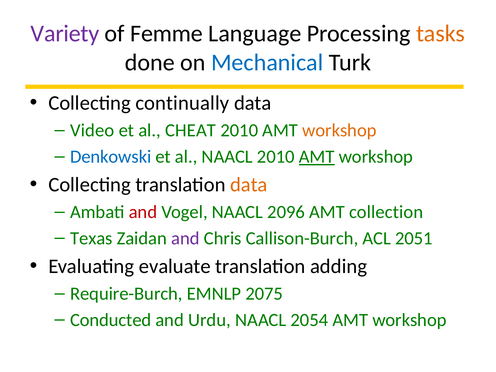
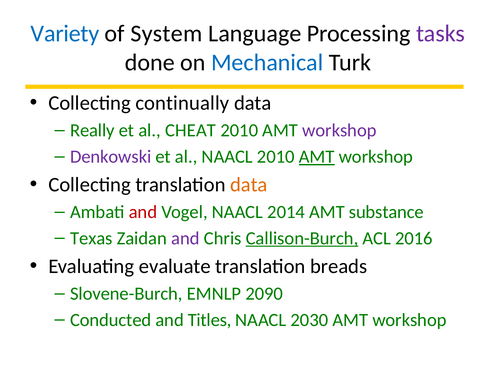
Variety colour: purple -> blue
Femme: Femme -> System
tasks colour: orange -> purple
Video: Video -> Really
workshop at (339, 130) colour: orange -> purple
Denkowski colour: blue -> purple
2096: 2096 -> 2014
collection: collection -> substance
Callison-Burch underline: none -> present
2051: 2051 -> 2016
adding: adding -> breads
Require-Burch: Require-Burch -> Slovene-Burch
2075: 2075 -> 2090
Urdu: Urdu -> Titles
2054: 2054 -> 2030
